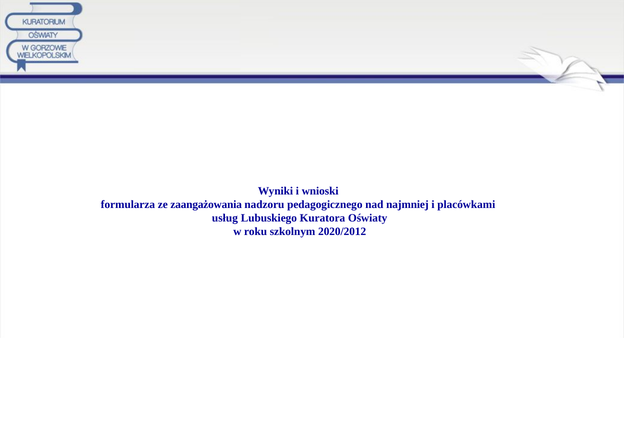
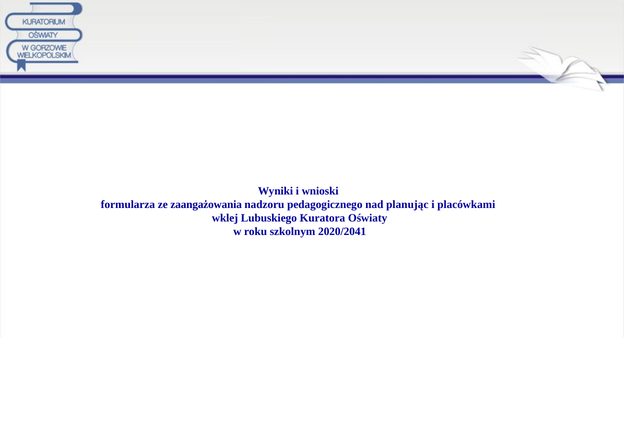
najmniej: najmniej -> planując
usług: usług -> wklej
2020/2012: 2020/2012 -> 2020/2041
